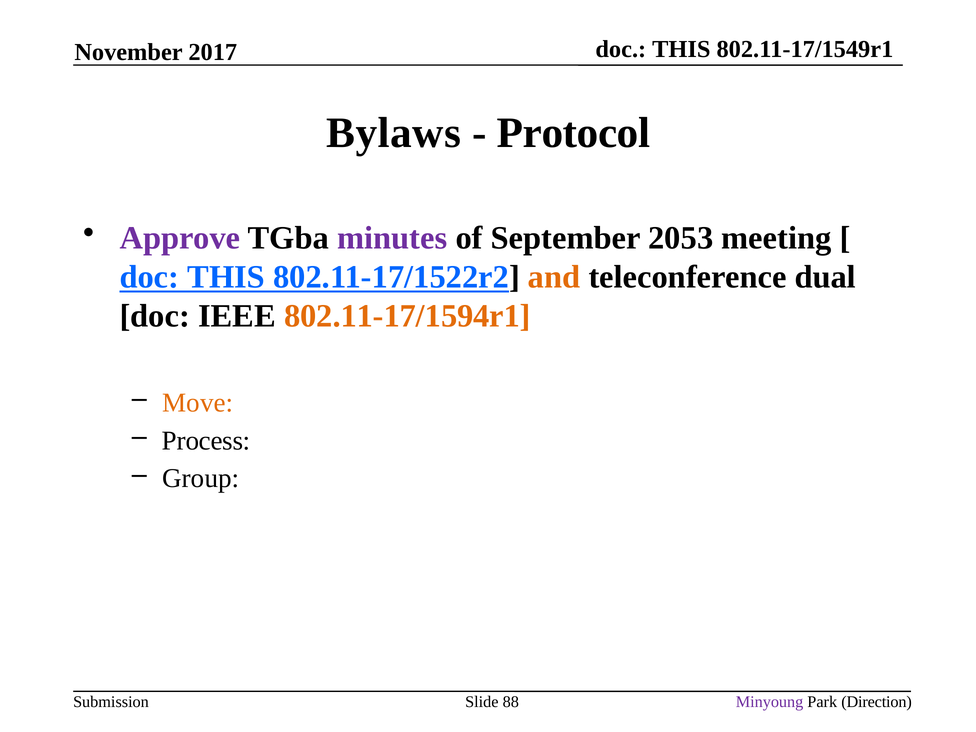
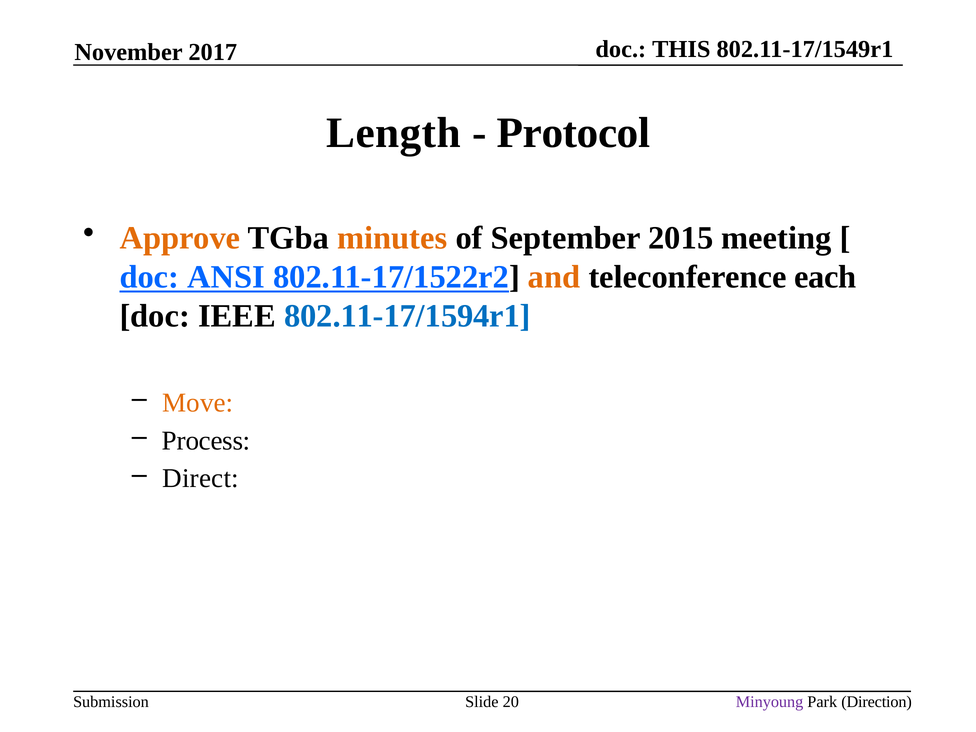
Bylaws: Bylaws -> Length
Approve colour: purple -> orange
minutes colour: purple -> orange
2053: 2053 -> 2015
THIS at (226, 277): THIS -> ANSI
dual: dual -> each
802.11-17/1594r1 colour: orange -> blue
Group: Group -> Direct
88: 88 -> 20
